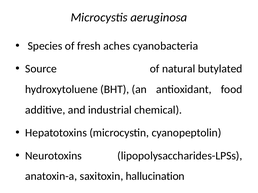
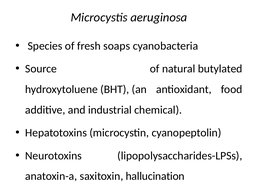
aches: aches -> soaps
